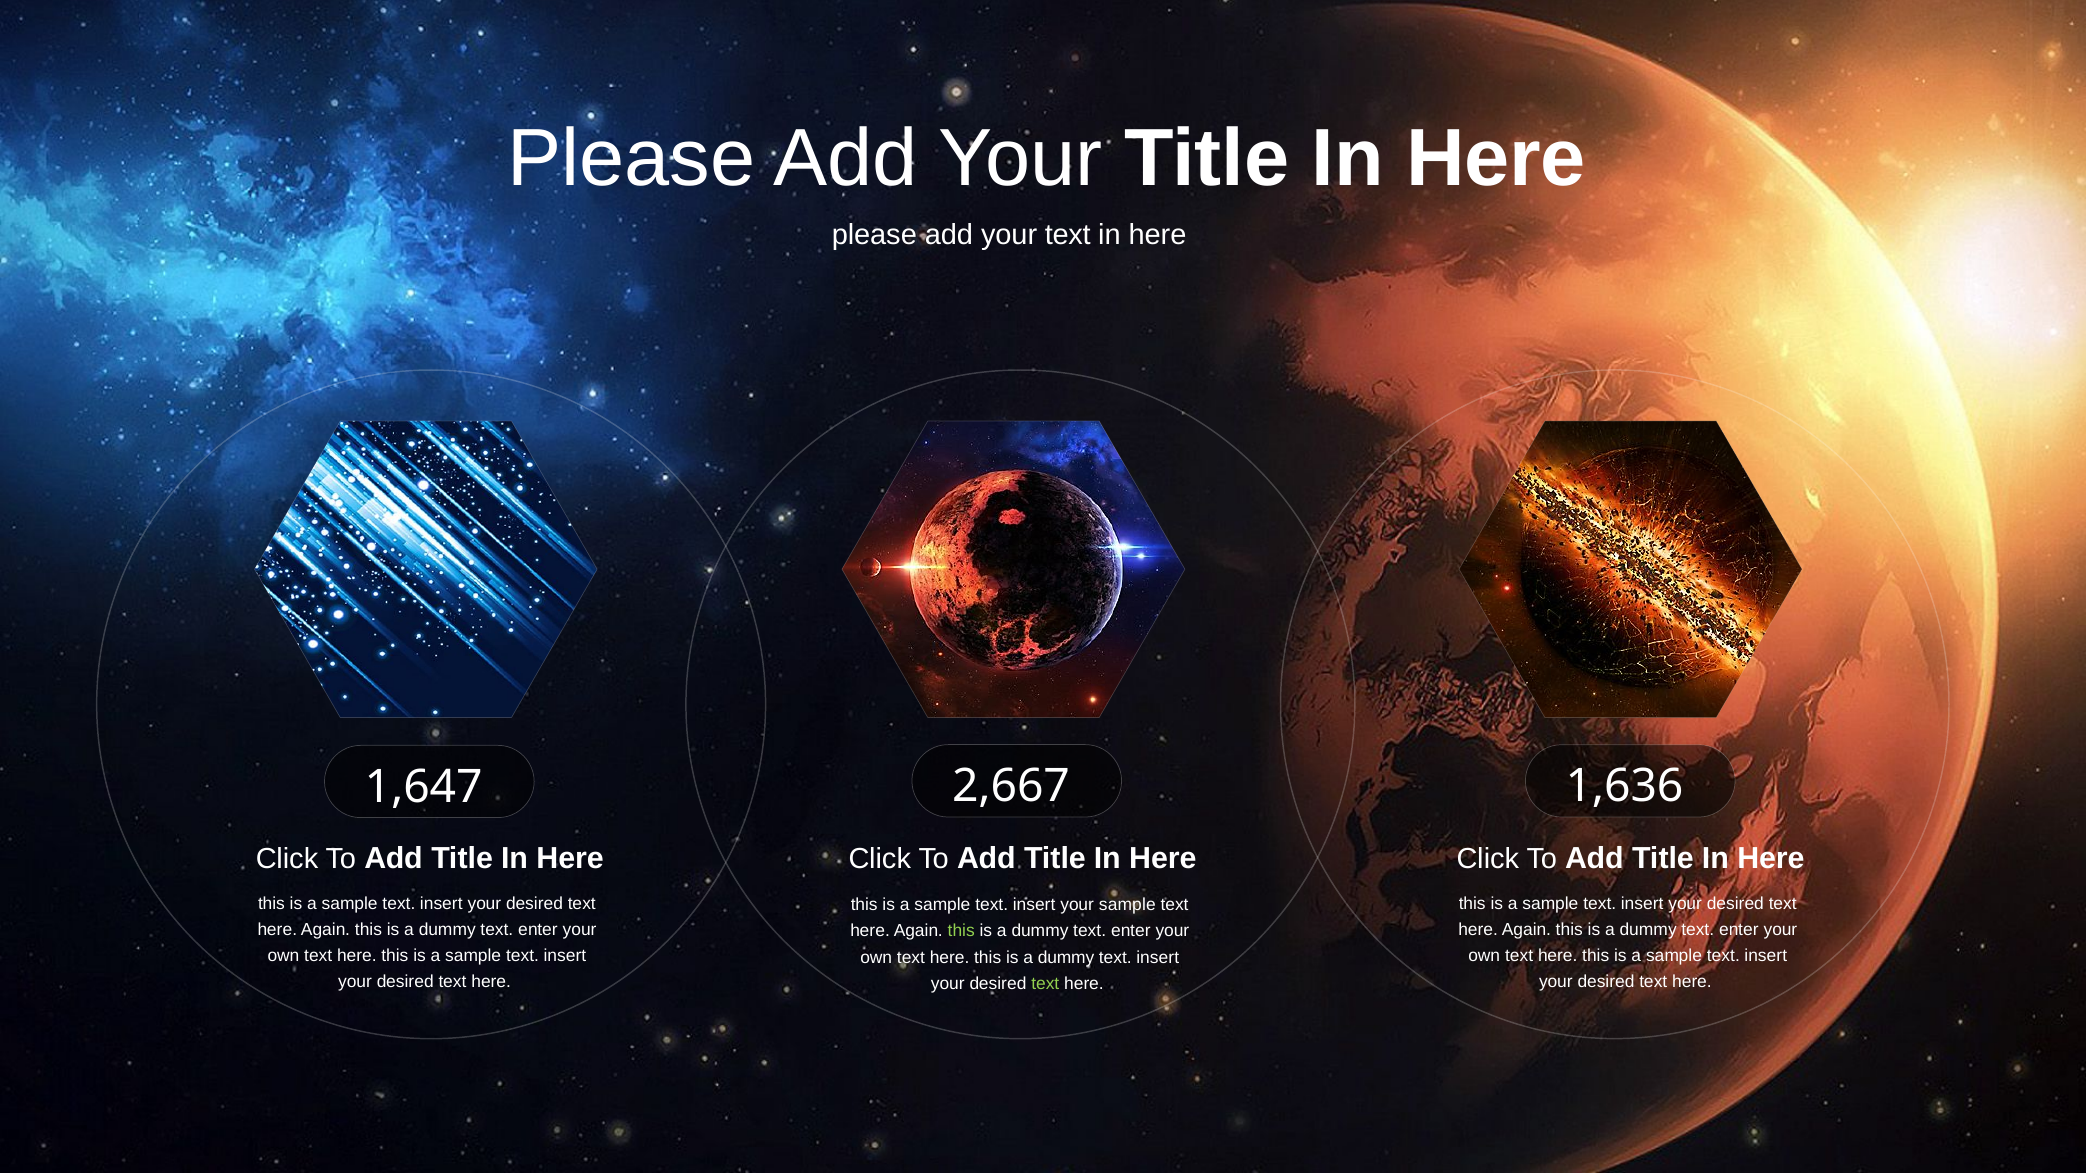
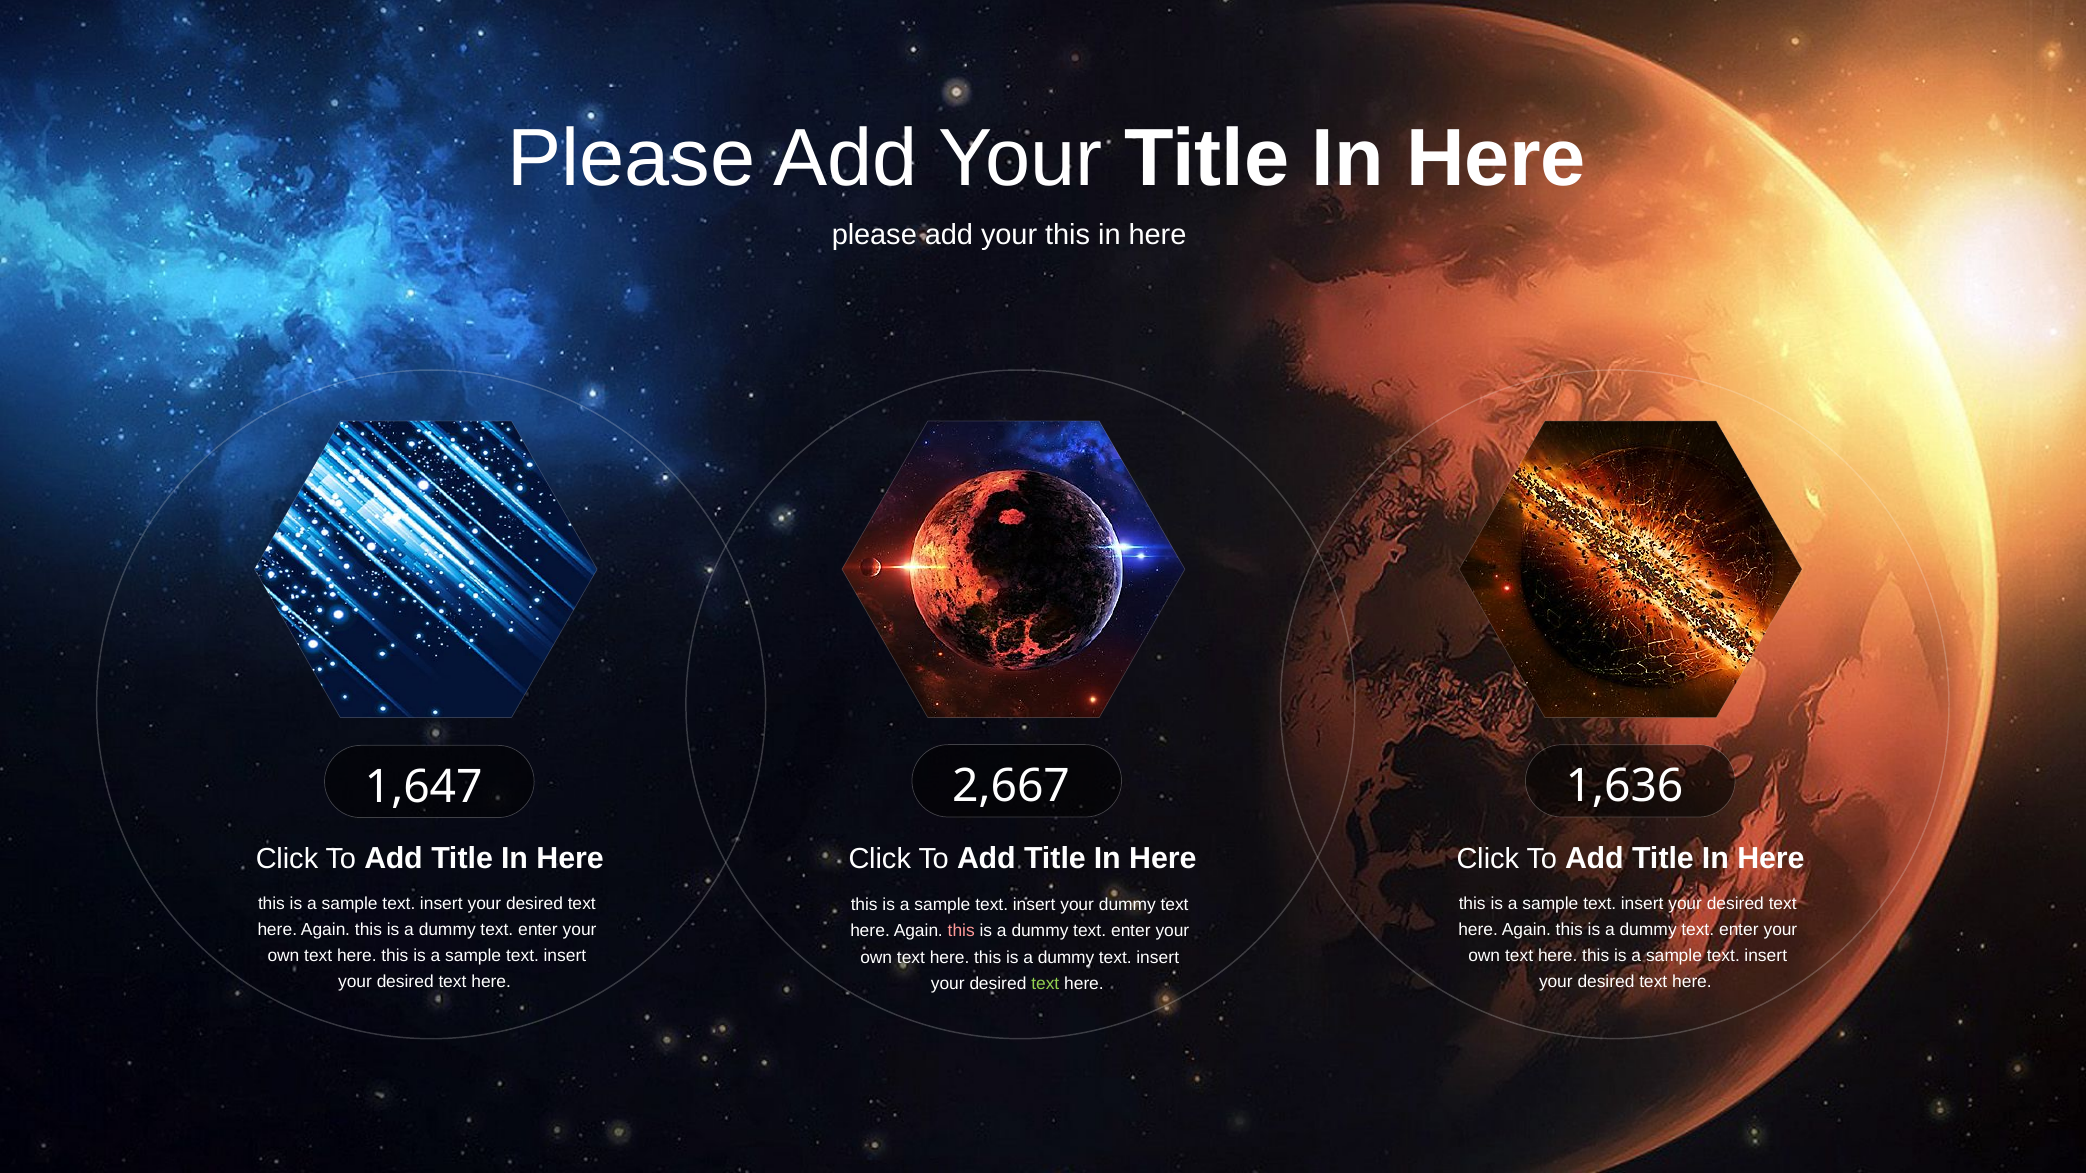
your text: text -> this
your sample: sample -> dummy
this at (961, 932) colour: light green -> pink
